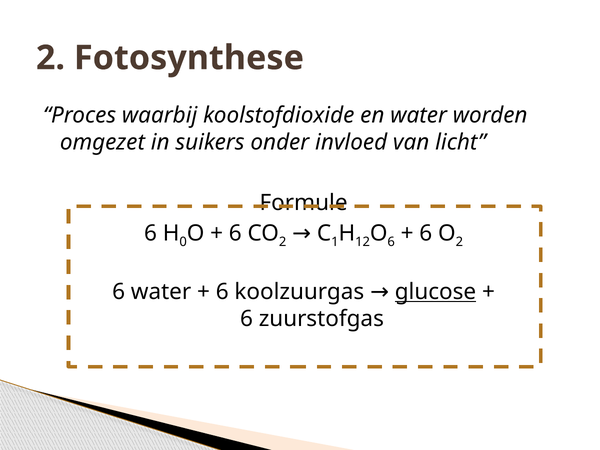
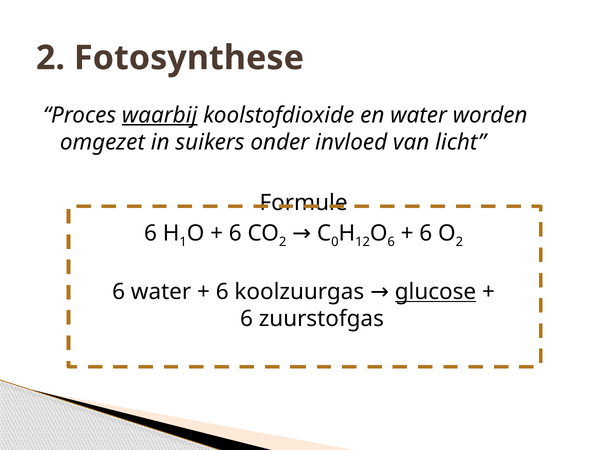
waarbij underline: none -> present
1: 1 -> 0
0: 0 -> 1
